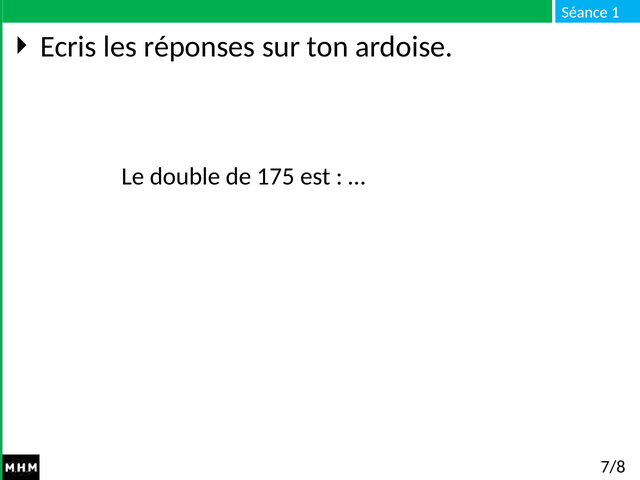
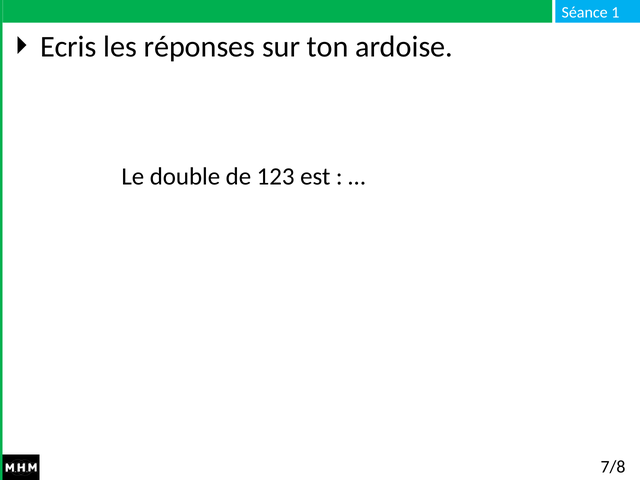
175: 175 -> 123
